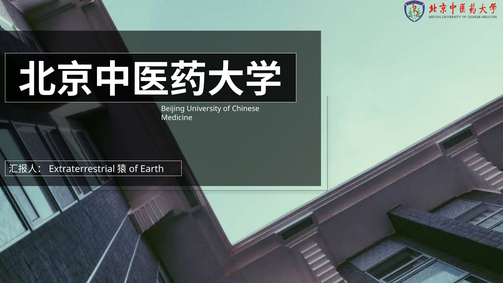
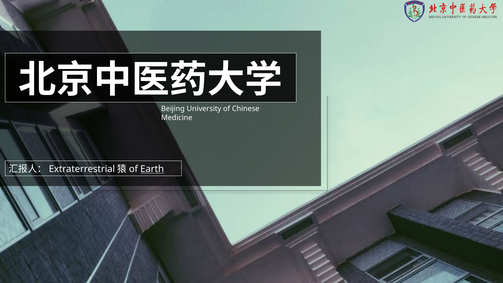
Earth underline: none -> present
